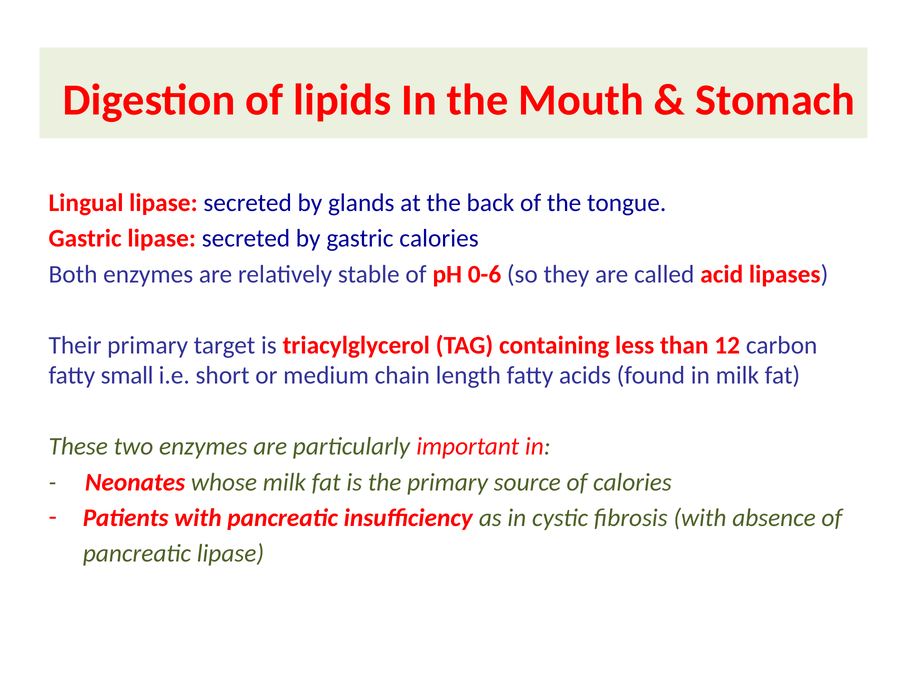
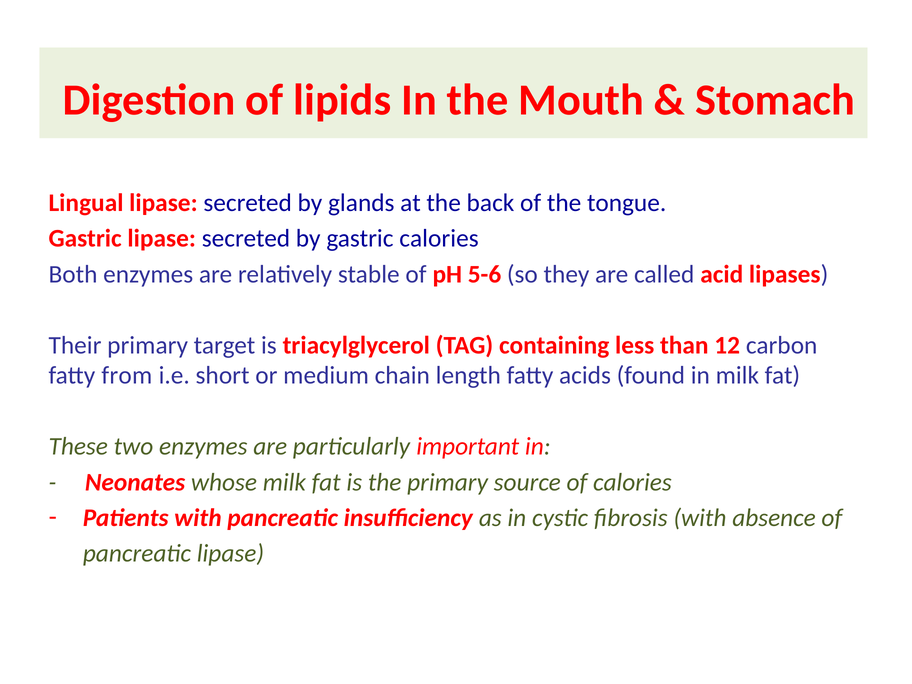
0-6: 0-6 -> 5-6
small: small -> from
